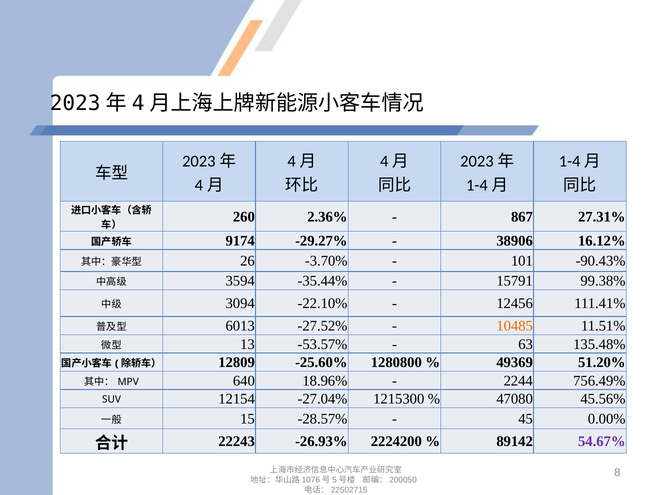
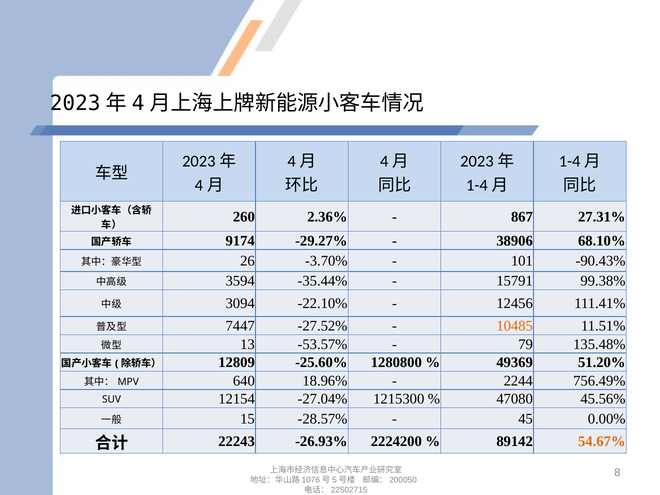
16.12%: 16.12% -> 68.10%
6013: 6013 -> 7447
63: 63 -> 79
54.67% colour: purple -> orange
